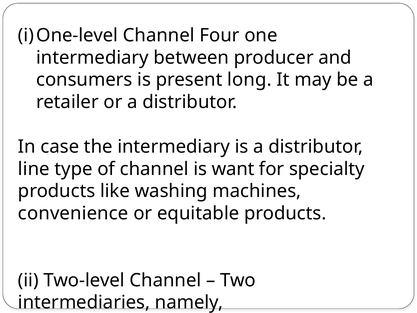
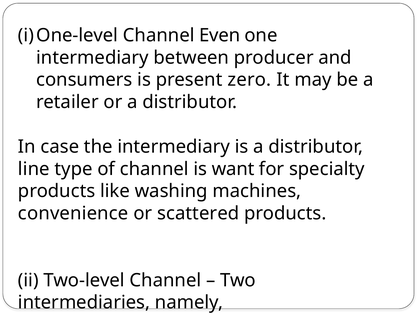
Four: Four -> Even
long: long -> zero
equitable: equitable -> scattered
